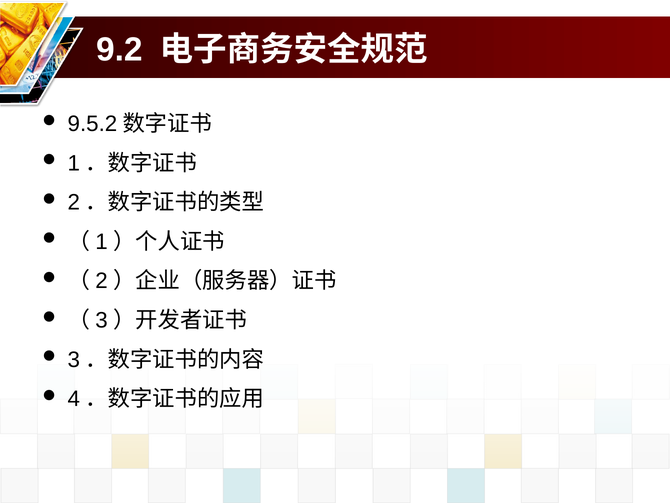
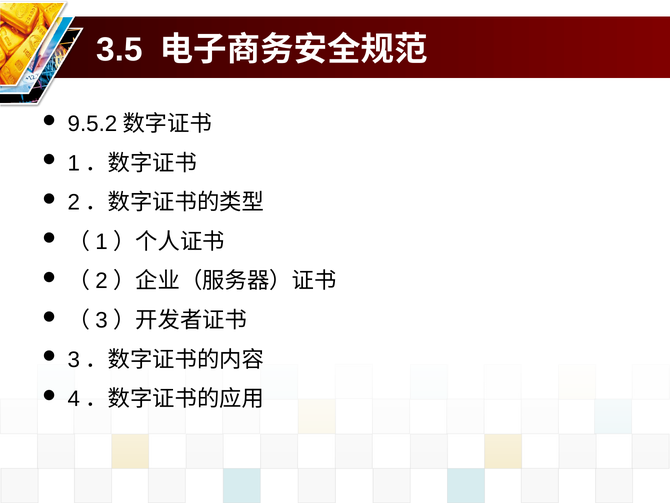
9.2: 9.2 -> 3.5
